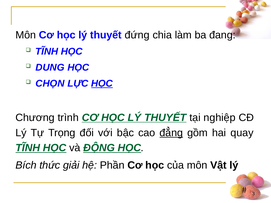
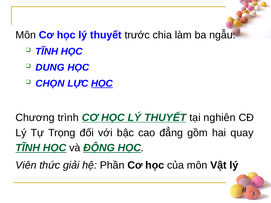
đứng: đứng -> trước
đang: đang -> ngẫu
nghiệp: nghiệp -> nghiên
đẳng underline: present -> none
Bích: Bích -> Viên
